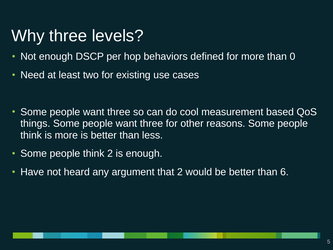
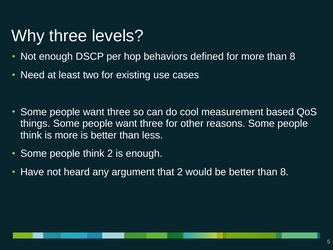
more than 0: 0 -> 8
better than 6: 6 -> 8
